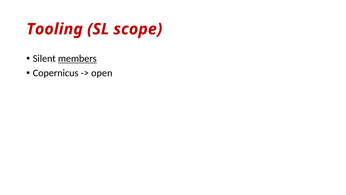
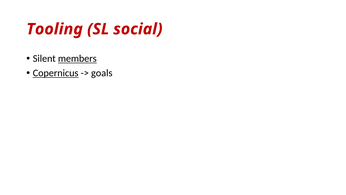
scope: scope -> social
Copernicus underline: none -> present
open: open -> goals
